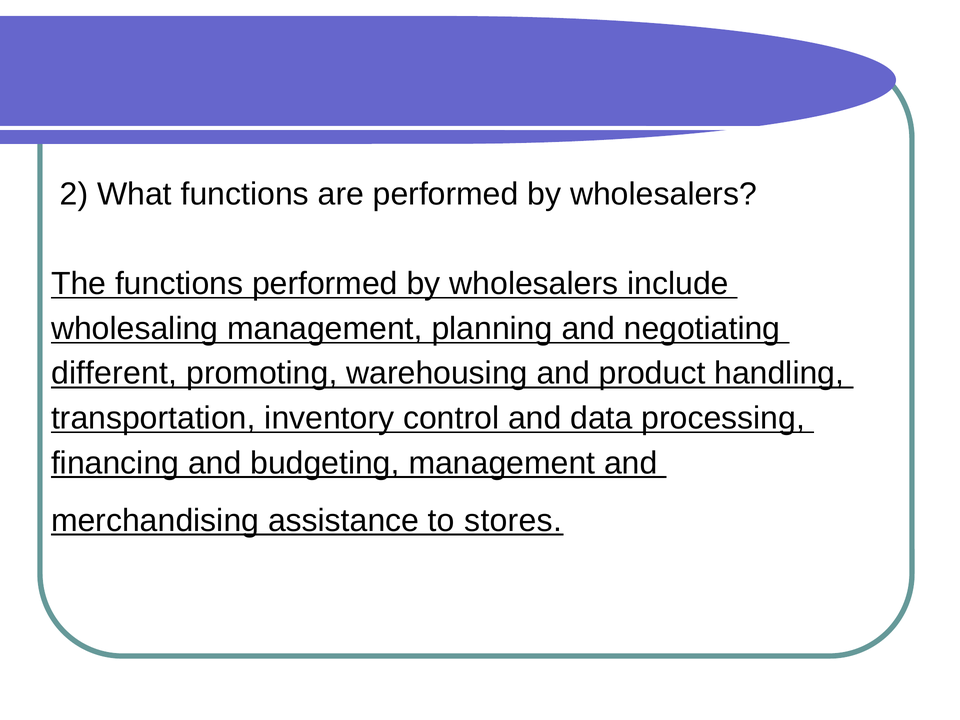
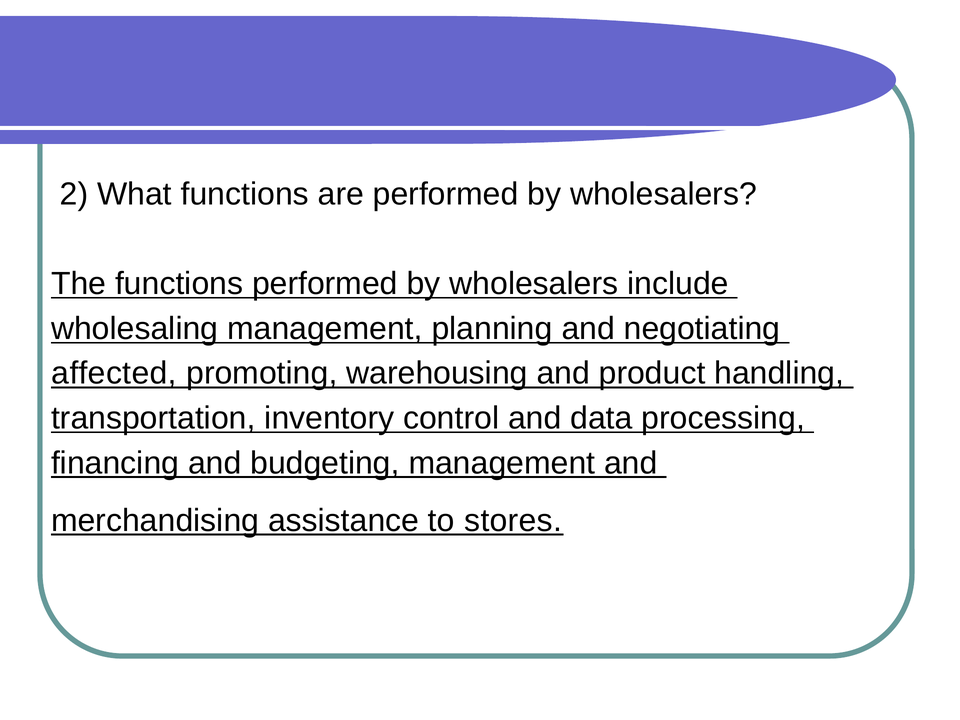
different: different -> affected
